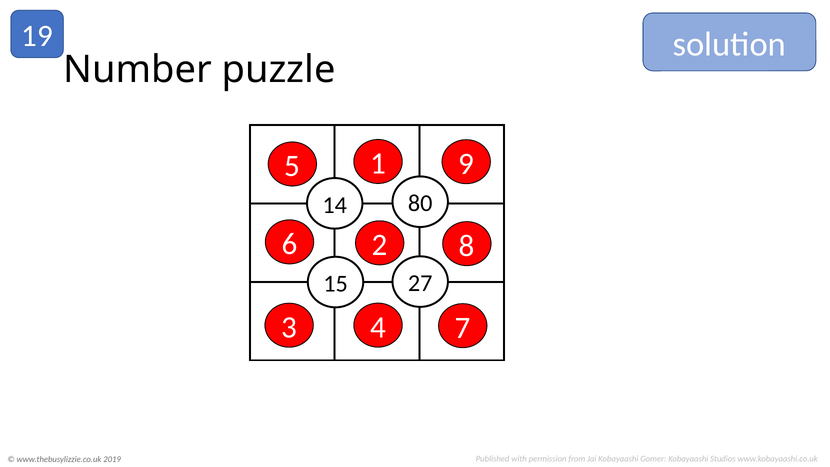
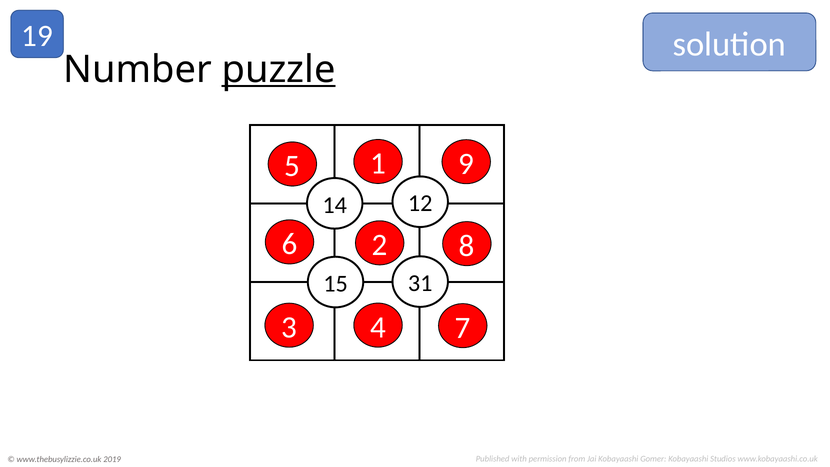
puzzle underline: none -> present
80: 80 -> 12
27: 27 -> 31
